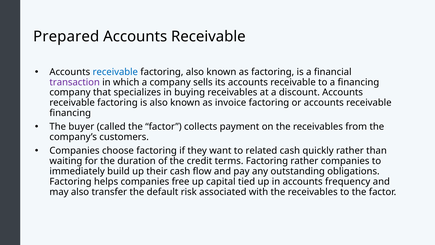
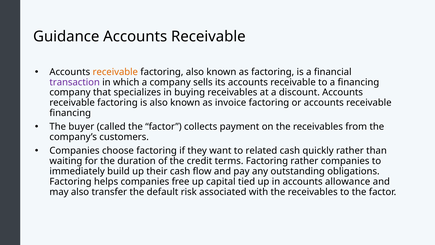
Prepared: Prepared -> Guidance
receivable at (115, 72) colour: blue -> orange
frequency: frequency -> allowance
